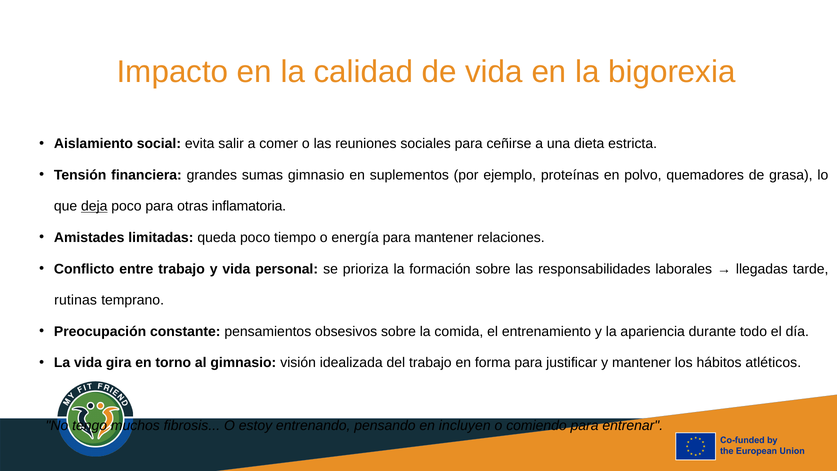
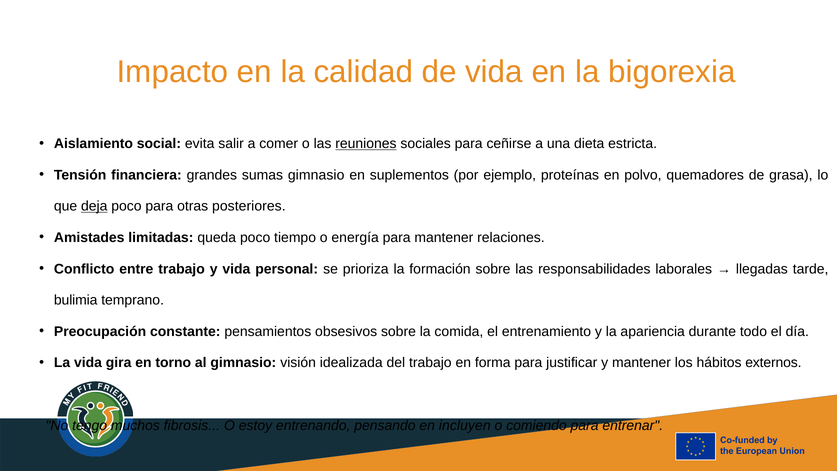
reuniones underline: none -> present
inflamatoria: inflamatoria -> posteriores
rutinas: rutinas -> bulimia
atléticos: atléticos -> externos
